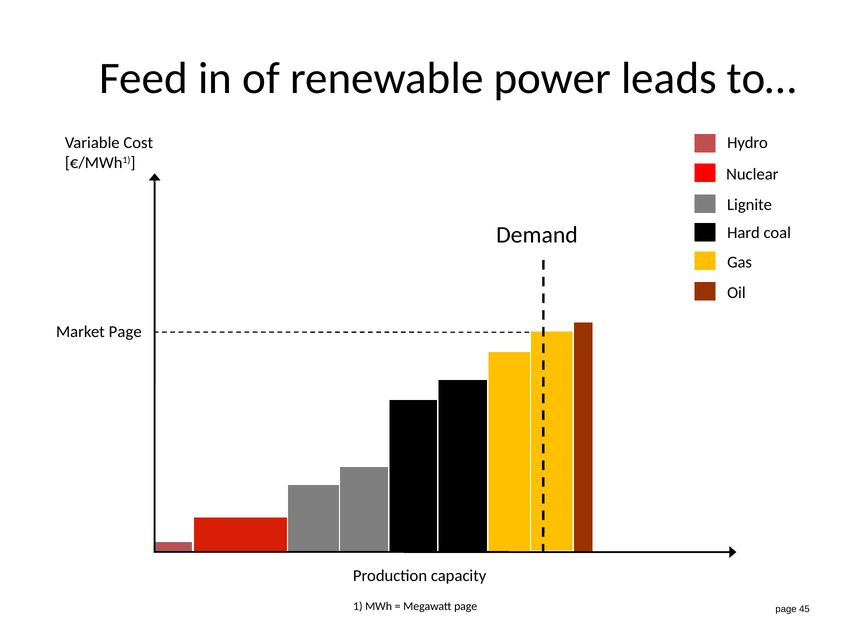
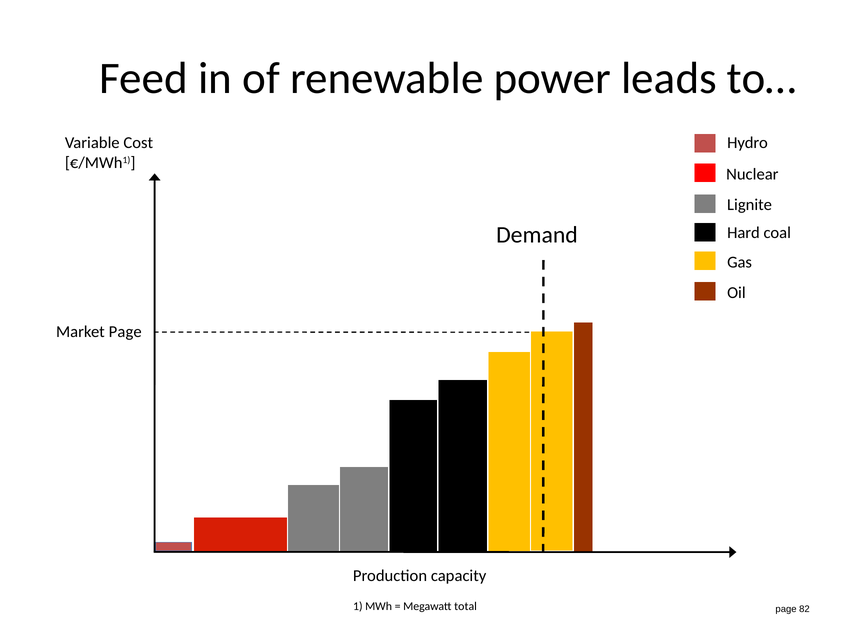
Megawatt page: page -> total
45: 45 -> 82
